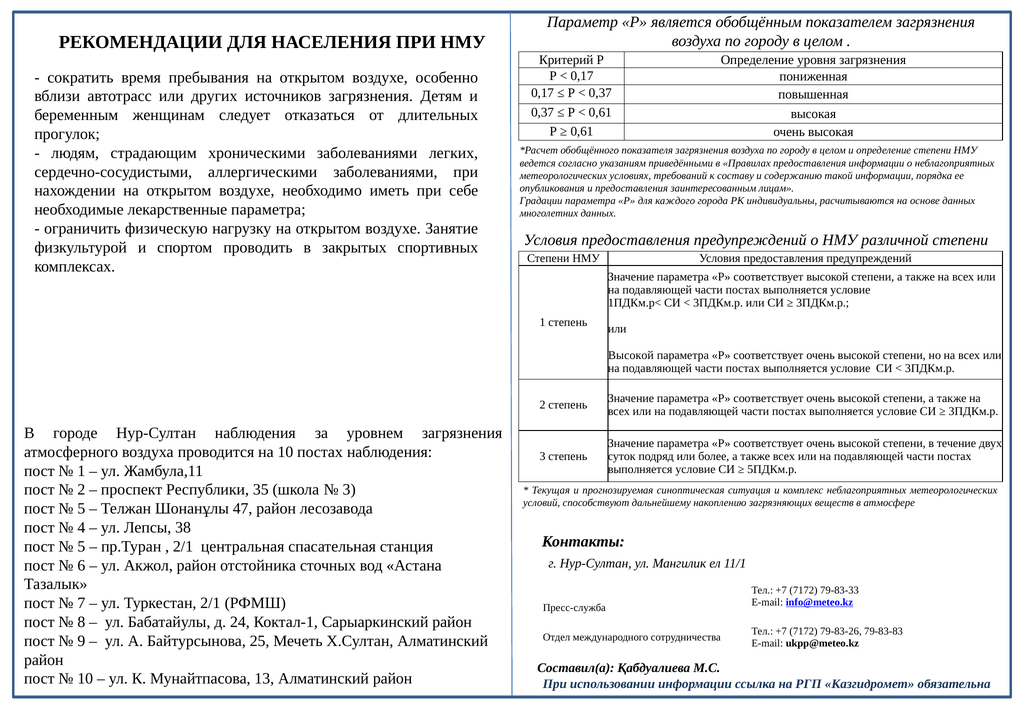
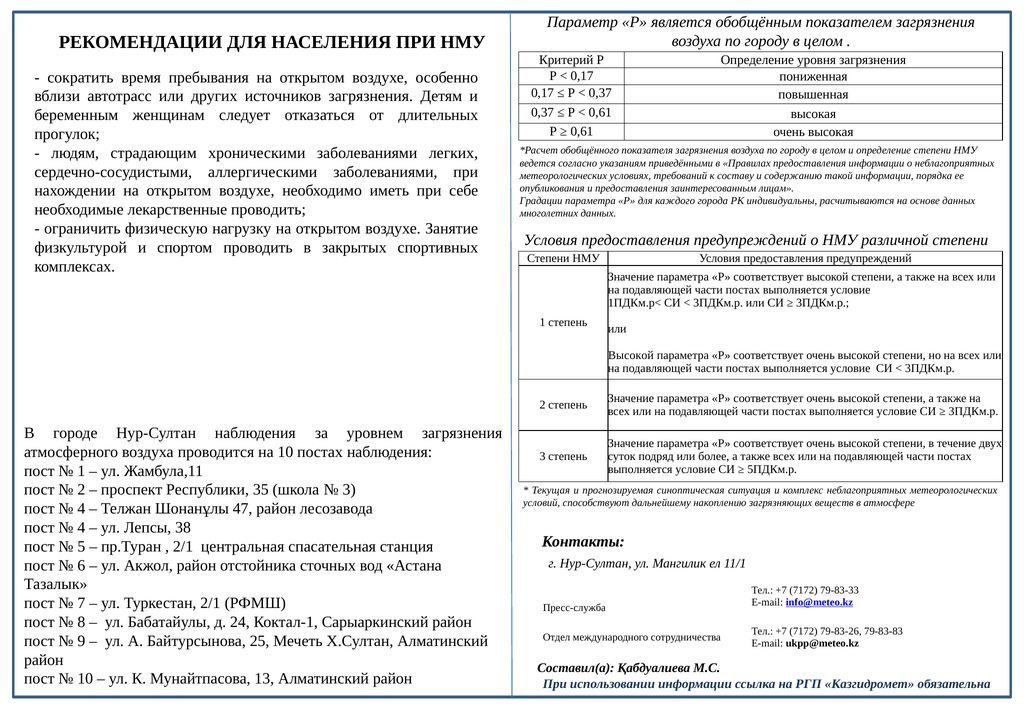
лекарственные параметра: параметра -> проводить
5 at (81, 509): 5 -> 4
